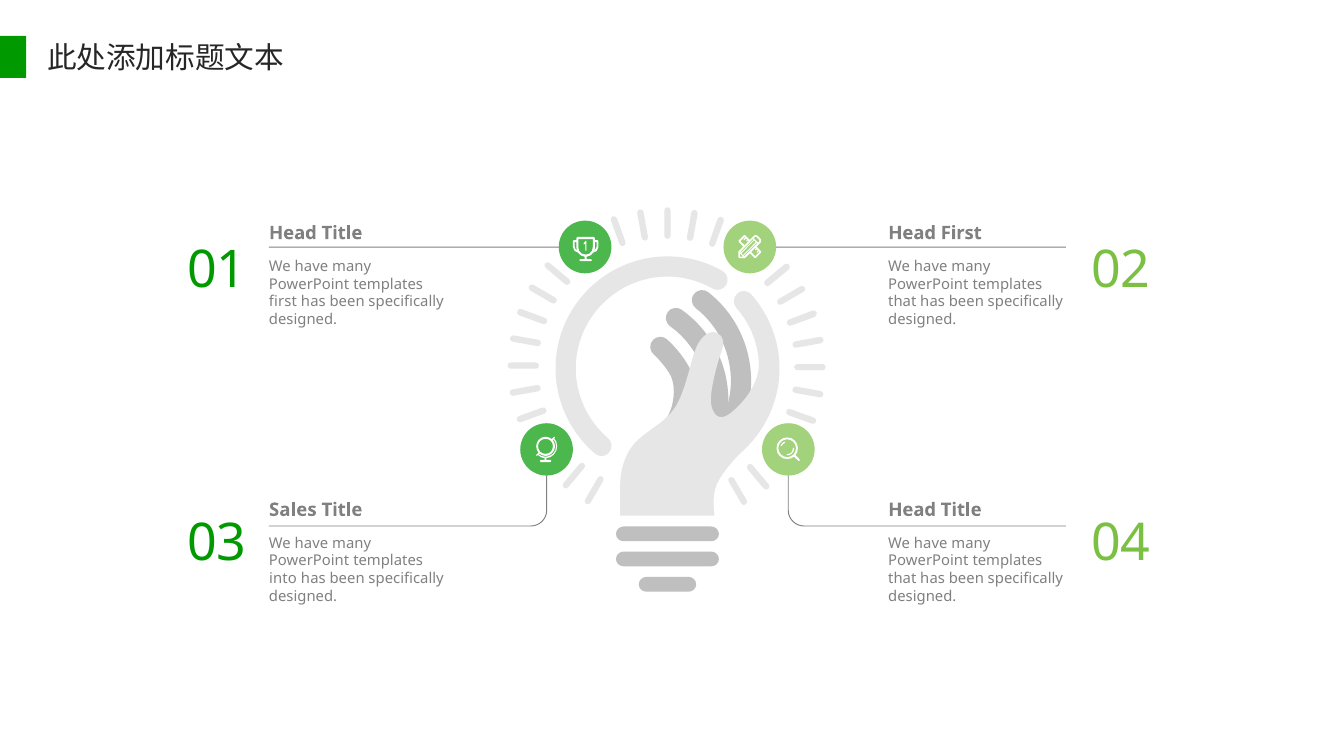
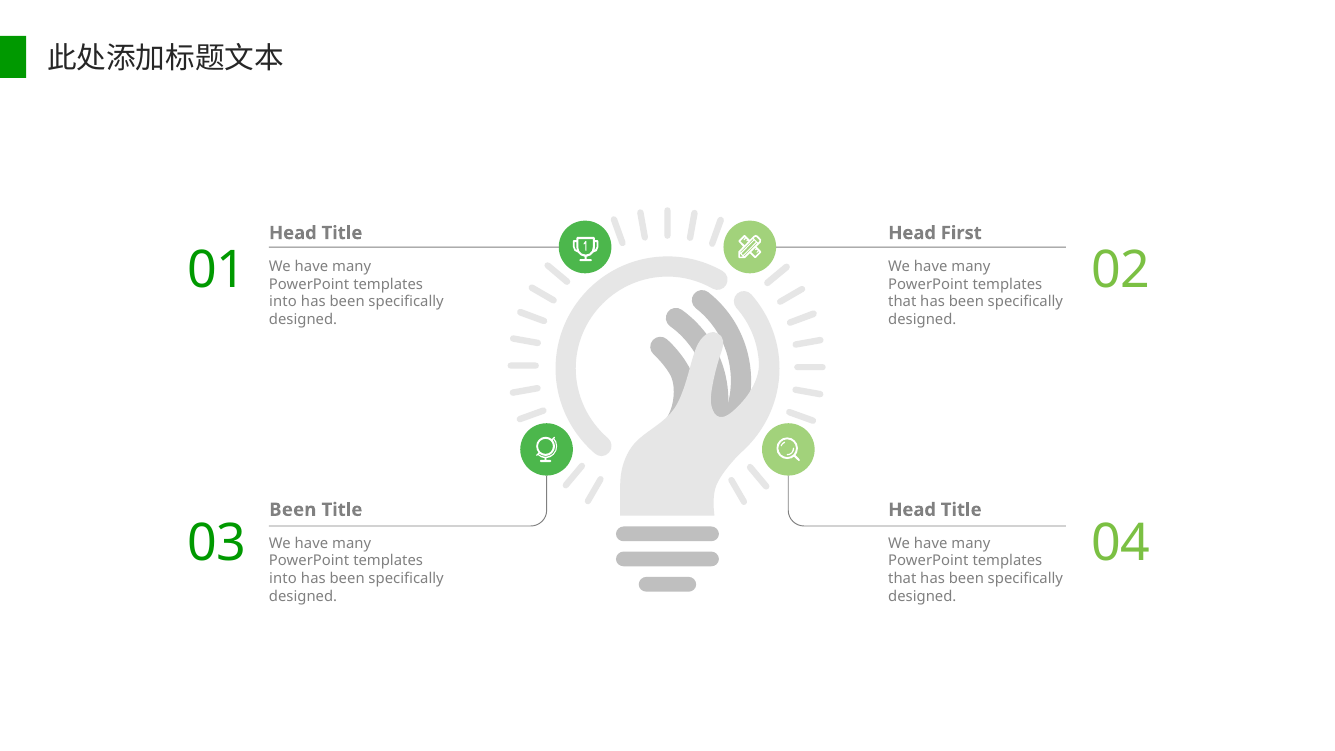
first at (283, 302): first -> into
Sales at (293, 510): Sales -> Been
